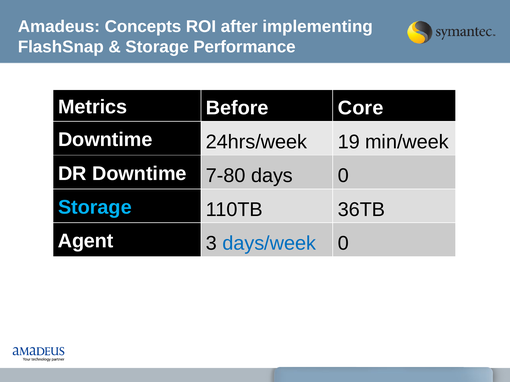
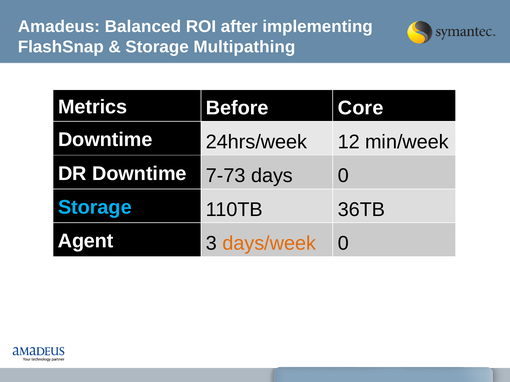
Concepts: Concepts -> Balanced
Performance: Performance -> Multipathing
19: 19 -> 12
7-80: 7-80 -> 7-73
days/week colour: blue -> orange
